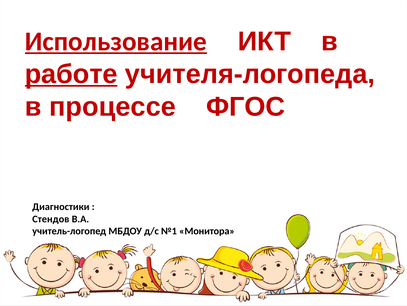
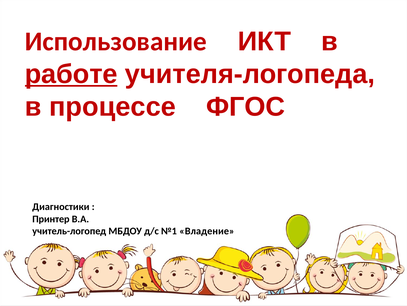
Использование underline: present -> none
Стендов: Стендов -> Принтер
Монитора: Монитора -> Владение
